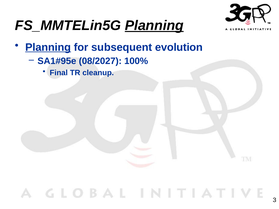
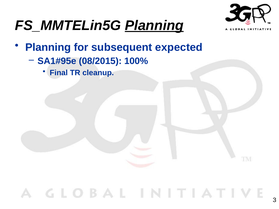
Planning at (48, 47) underline: present -> none
evolution: evolution -> expected
08/2027: 08/2027 -> 08/2015
